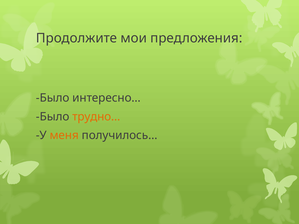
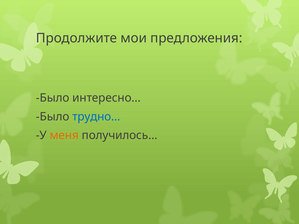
трудно… colour: orange -> blue
